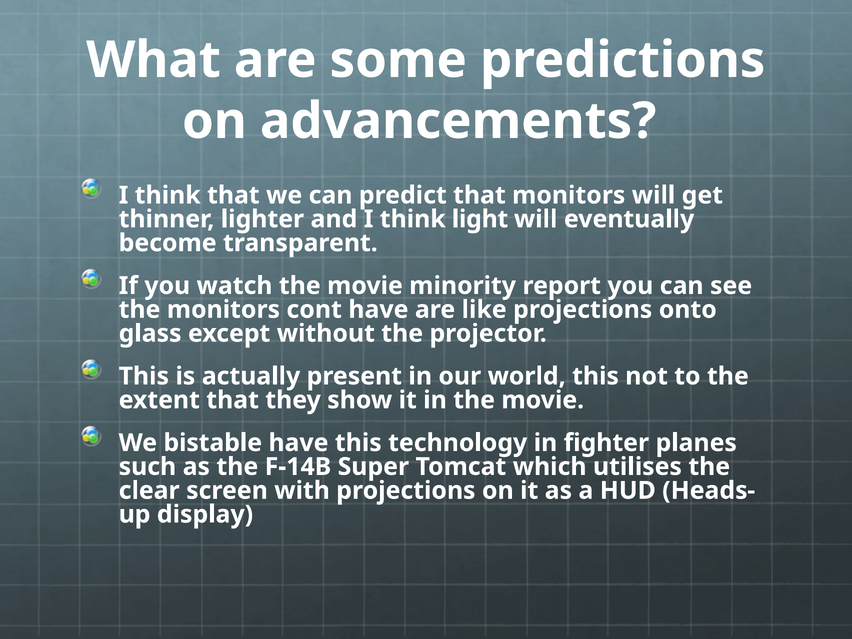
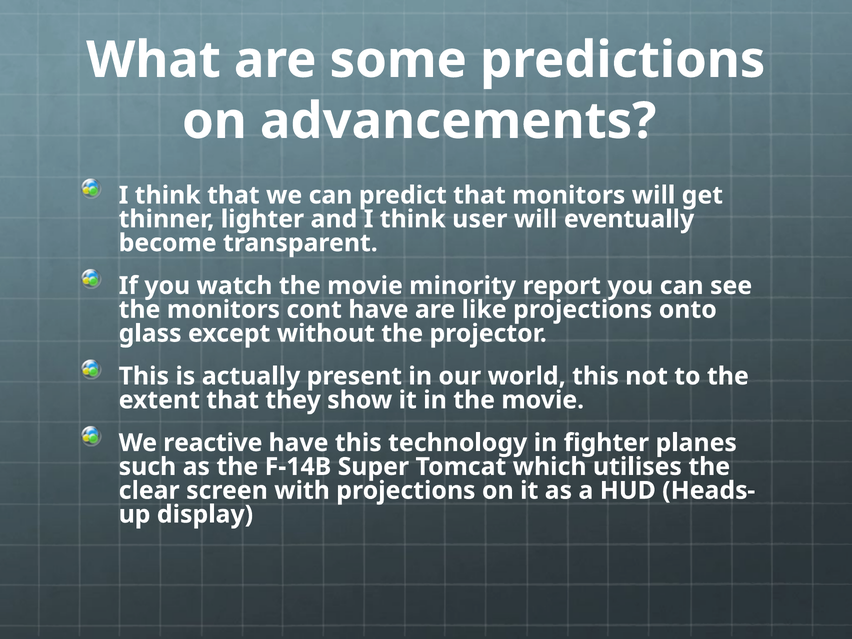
light: light -> user
bistable: bistable -> reactive
